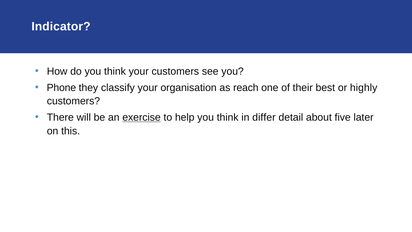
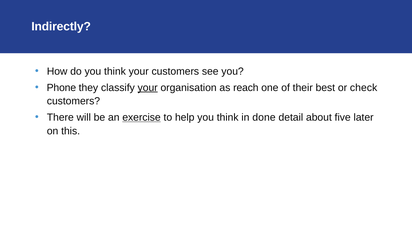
Indicator: Indicator -> Indirectly
your at (148, 88) underline: none -> present
highly: highly -> check
differ: differ -> done
